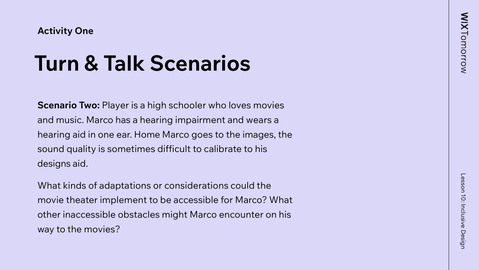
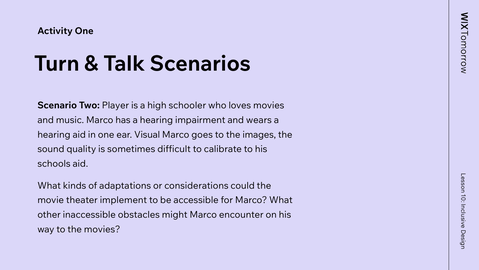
Home: Home -> Visual
designs: designs -> schools
